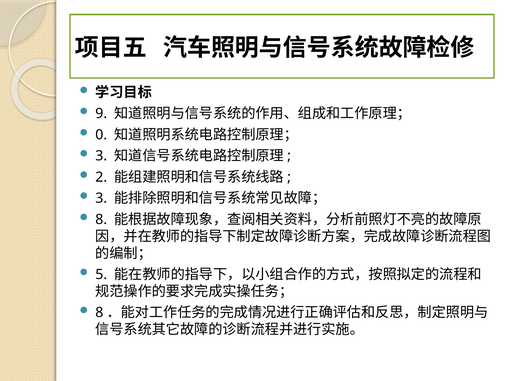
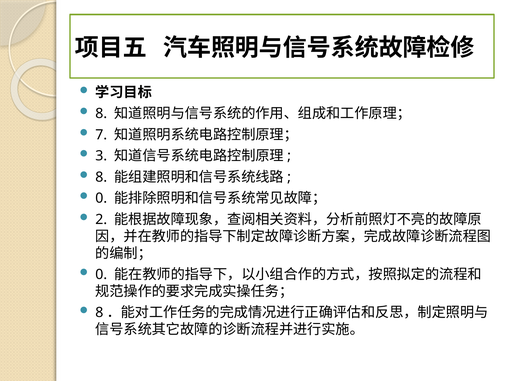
9 at (101, 114): 9 -> 8
0: 0 -> 7
2 at (101, 177): 2 -> 8
3 at (101, 198): 3 -> 0
8 at (101, 219): 8 -> 2
5 at (101, 275): 5 -> 0
